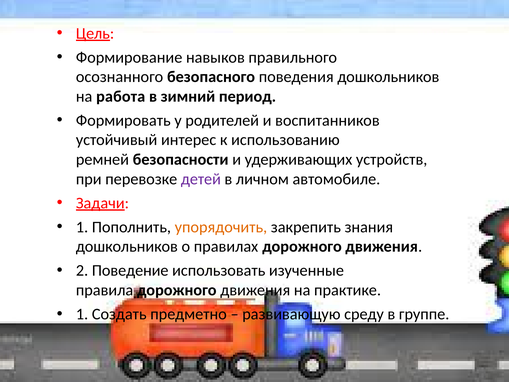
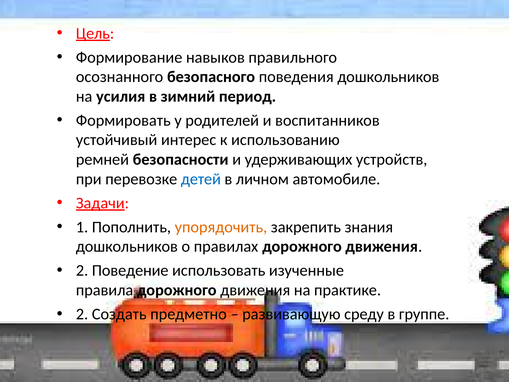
работа: работа -> усилия
детей colour: purple -> blue
1 at (82, 314): 1 -> 2
